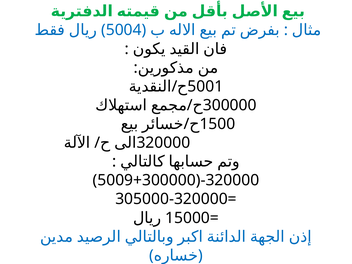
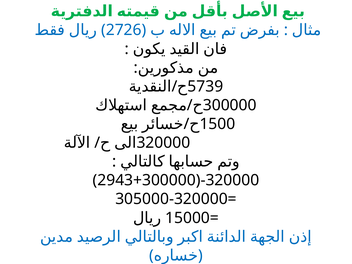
5004: 5004 -> 2726
5001: 5001 -> 5739
5009: 5009 -> 2943
